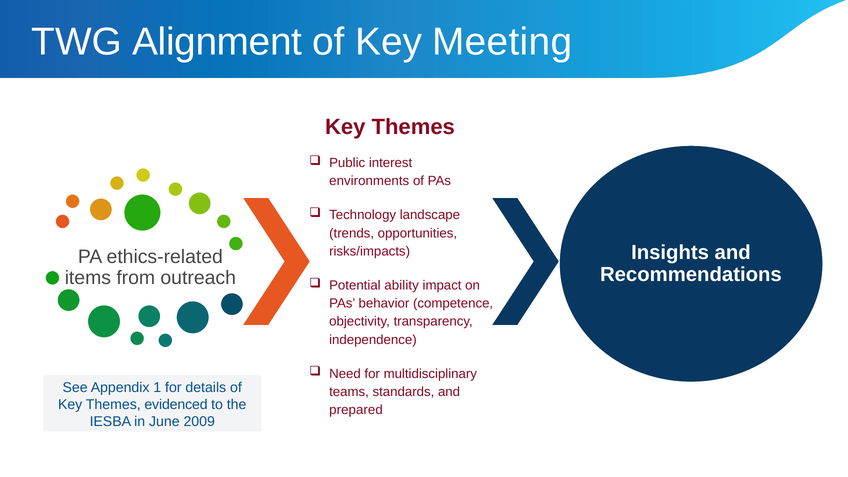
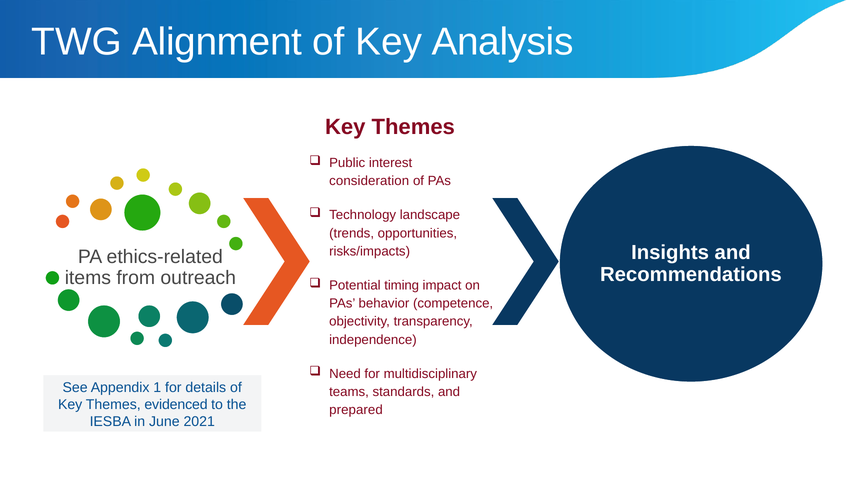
Meeting: Meeting -> Analysis
environments: environments -> consideration
ability: ability -> timing
2009: 2009 -> 2021
